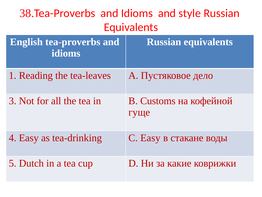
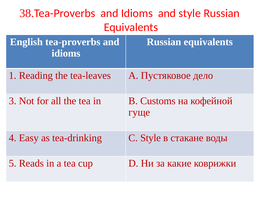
C Easy: Easy -> Style
Dutch: Dutch -> Reads
